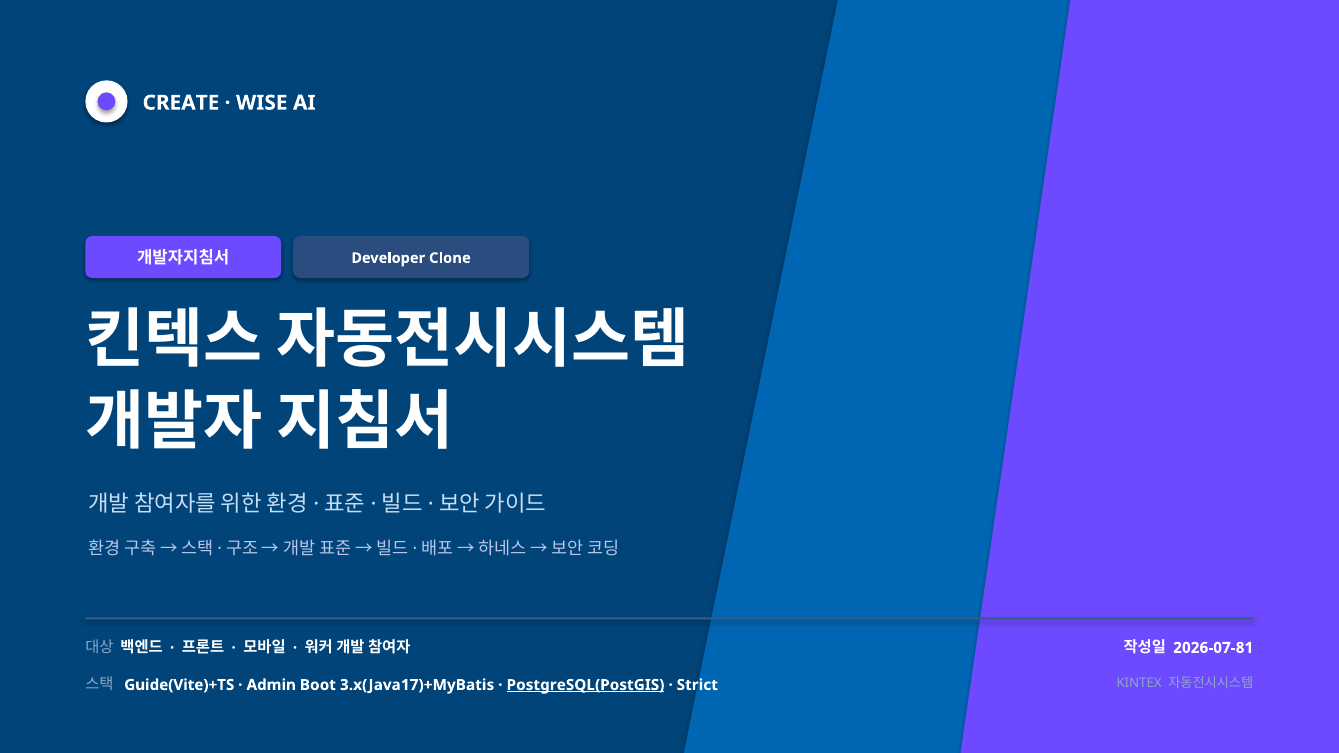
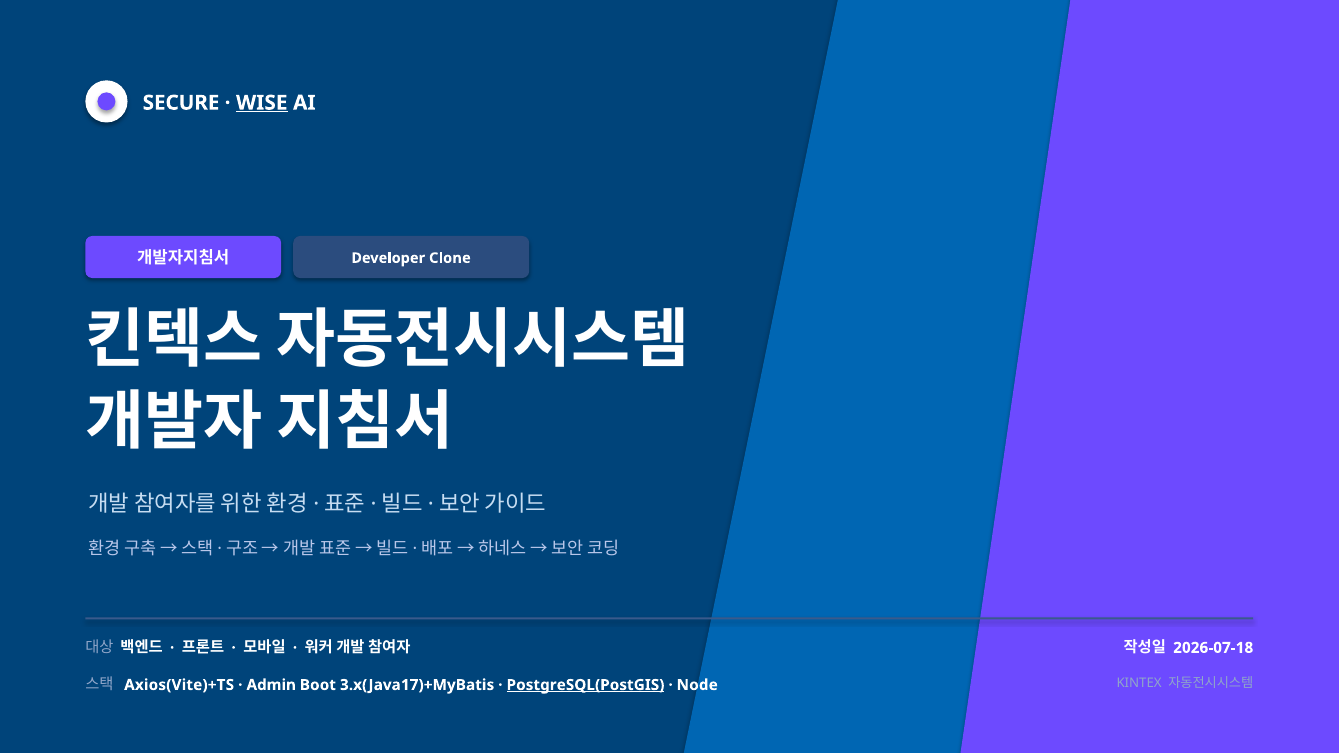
CREATE: CREATE -> SECURE
WISE underline: none -> present
2026-07-81: 2026-07-81 -> 2026-07-18
Guide(Vite)+TS: Guide(Vite)+TS -> Axios(Vite)+TS
Strict: Strict -> Node
